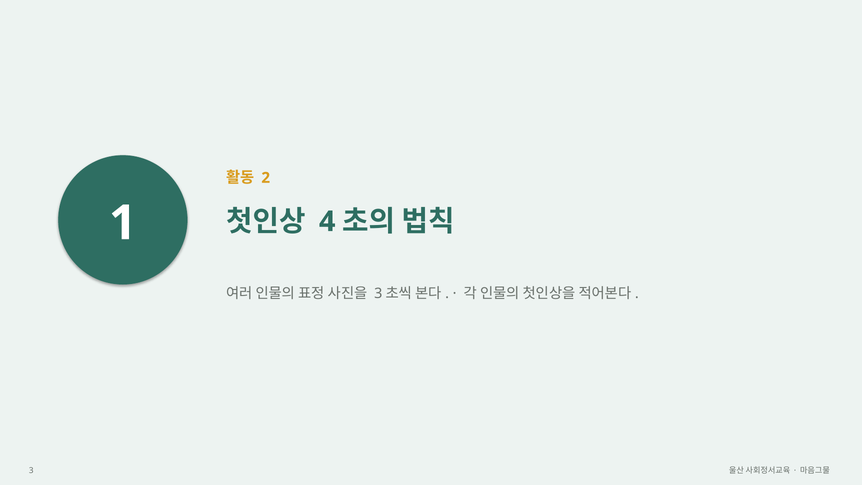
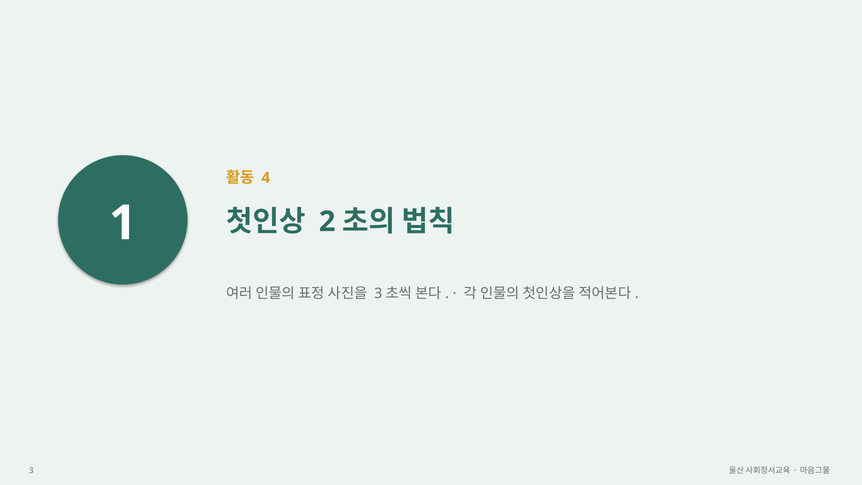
2: 2 -> 4
4: 4 -> 2
